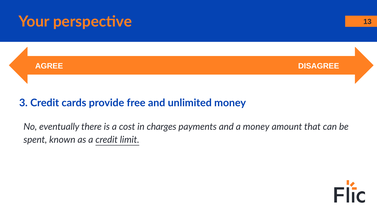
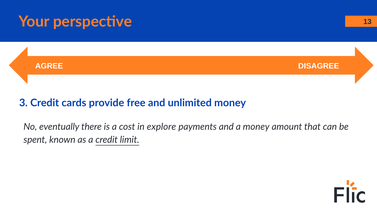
charges: charges -> explore
